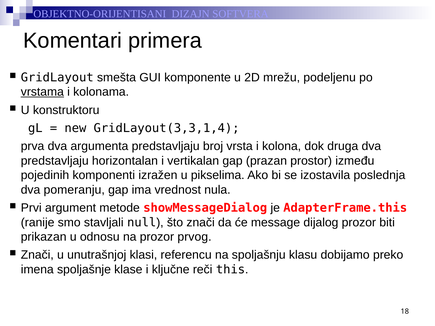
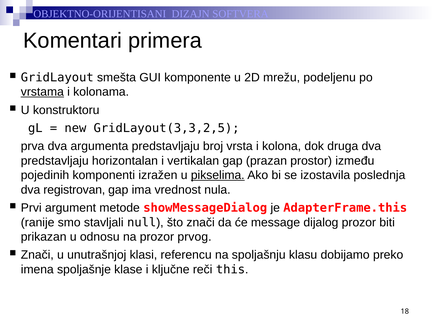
GridLayout(3,3,1,4: GridLayout(3,3,1,4 -> GridLayout(3,3,2,5
pikselima underline: none -> present
pomeranju: pomeranju -> registrovan
